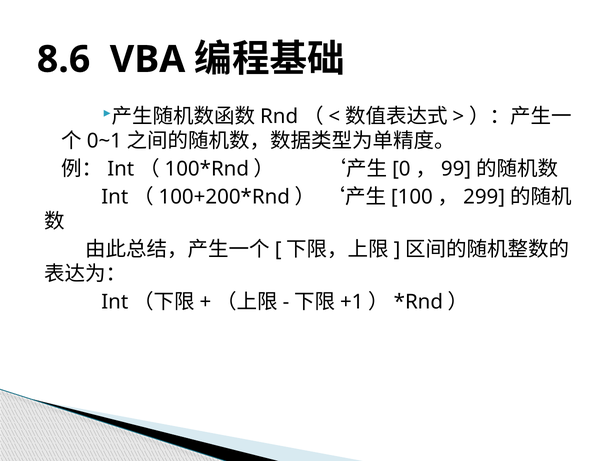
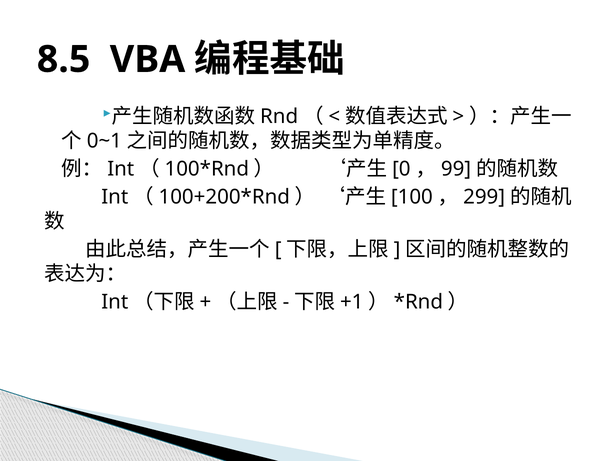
8.6: 8.6 -> 8.5
